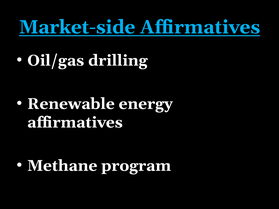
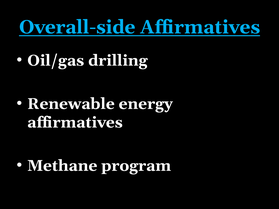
Market-side: Market-side -> Overall-side
